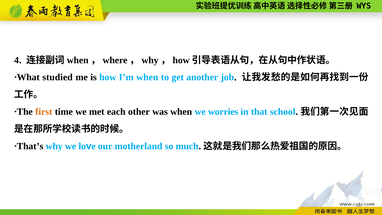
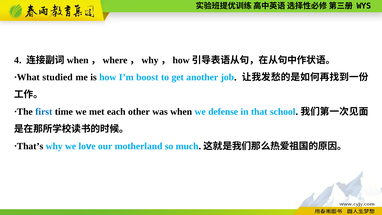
I’m when: when -> boost
first colour: orange -> blue
worries: worries -> defense
